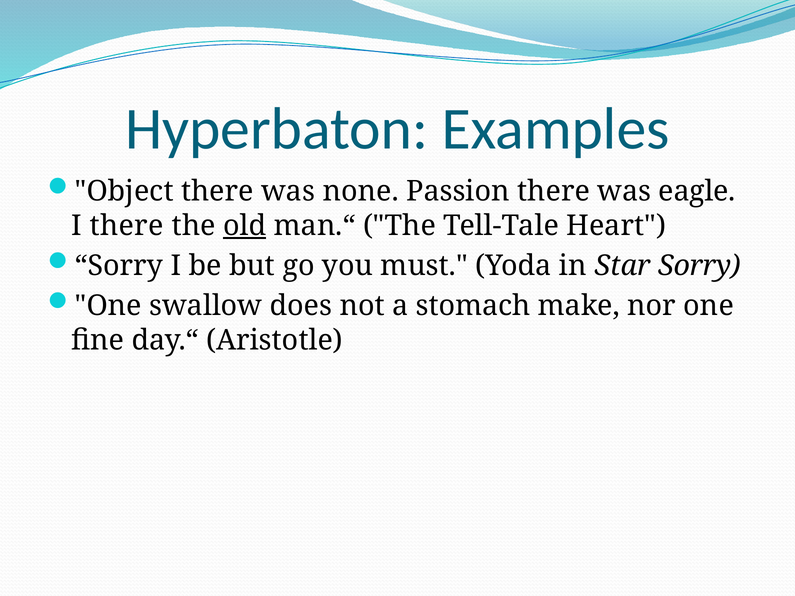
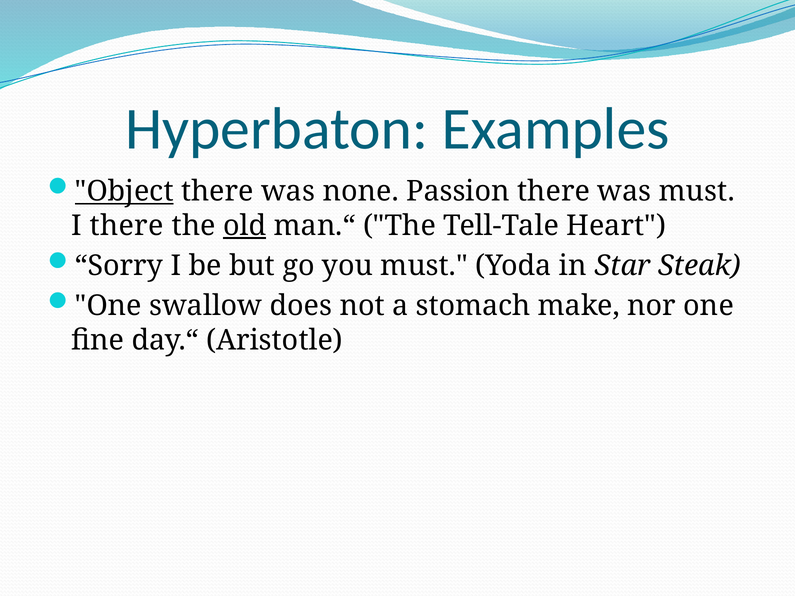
Object underline: none -> present
was eagle: eagle -> must
Star Sorry: Sorry -> Steak
